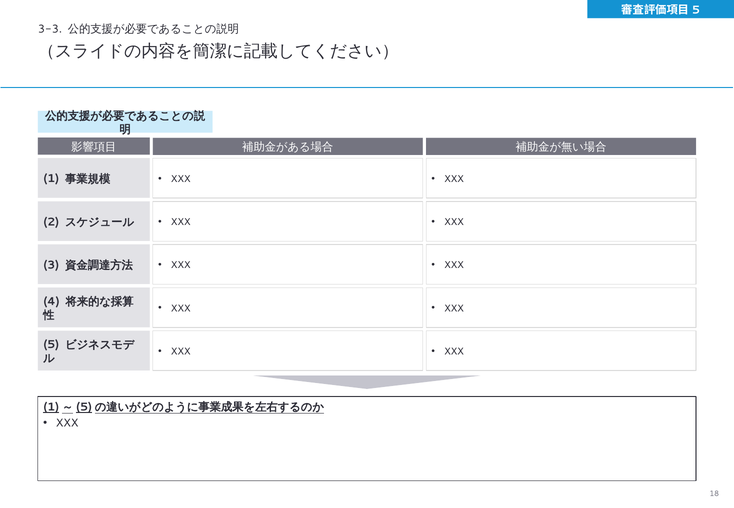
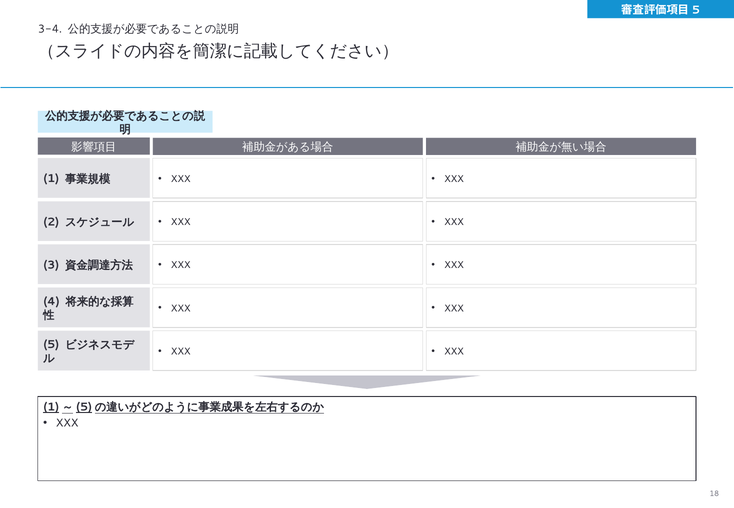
3-3: 3-3 -> 3-4
